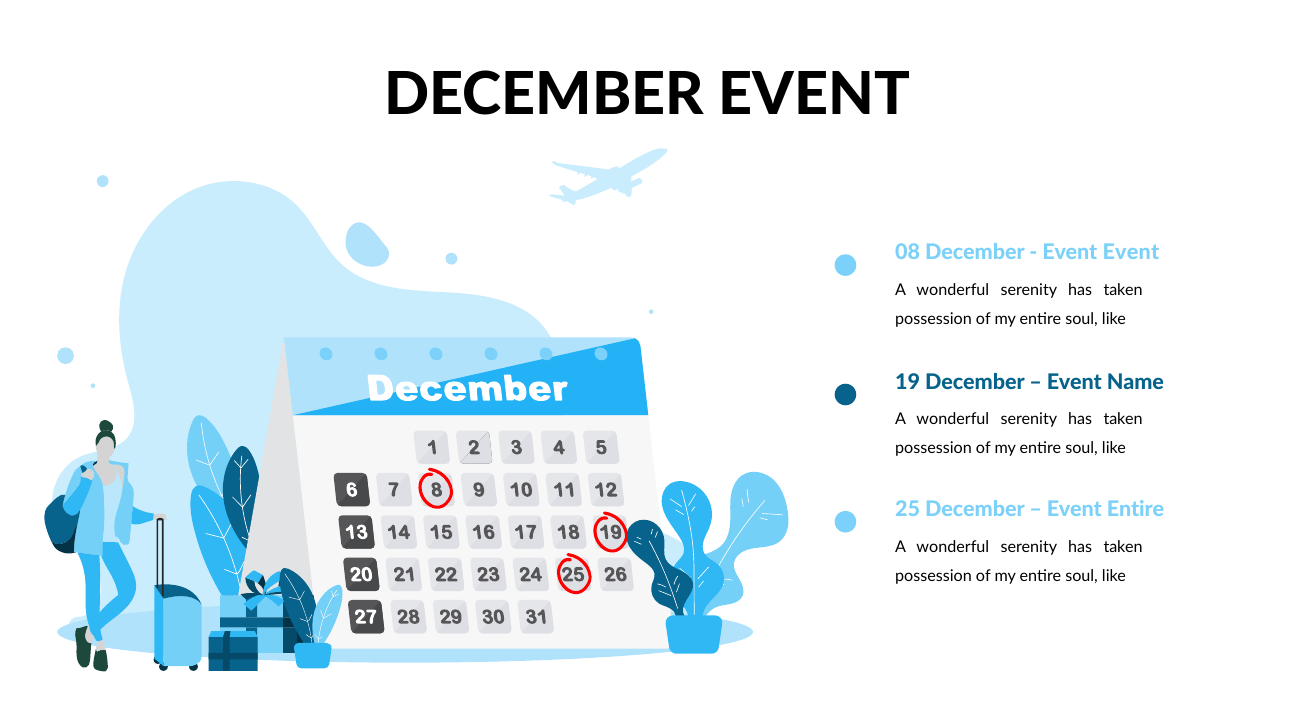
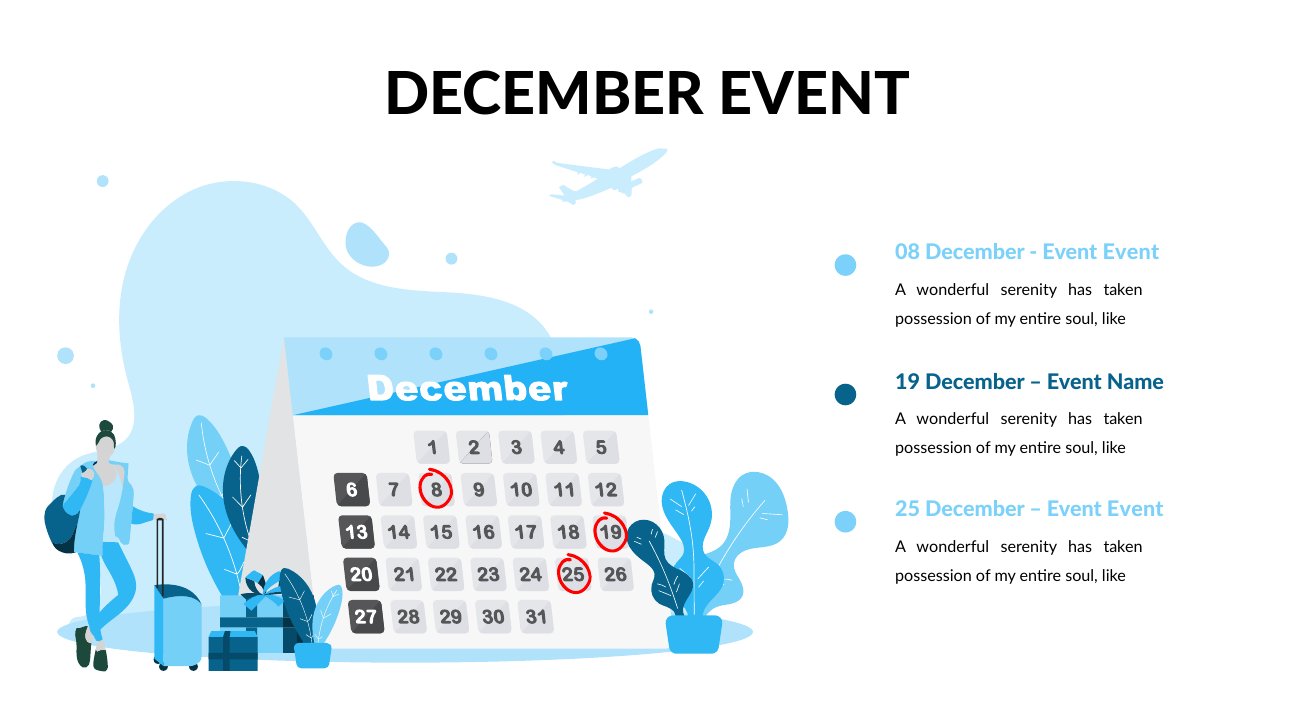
Entire at (1135, 510): Entire -> Event
